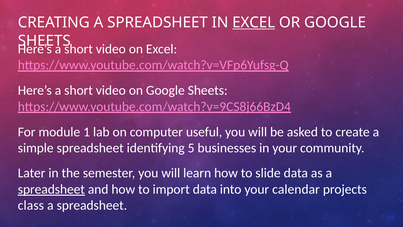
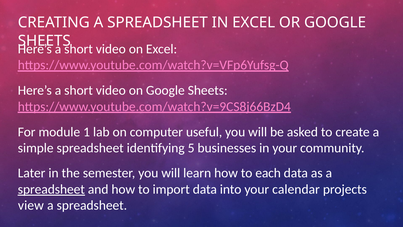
EXCEL at (254, 22) underline: present -> none
slide: slide -> each
class: class -> view
